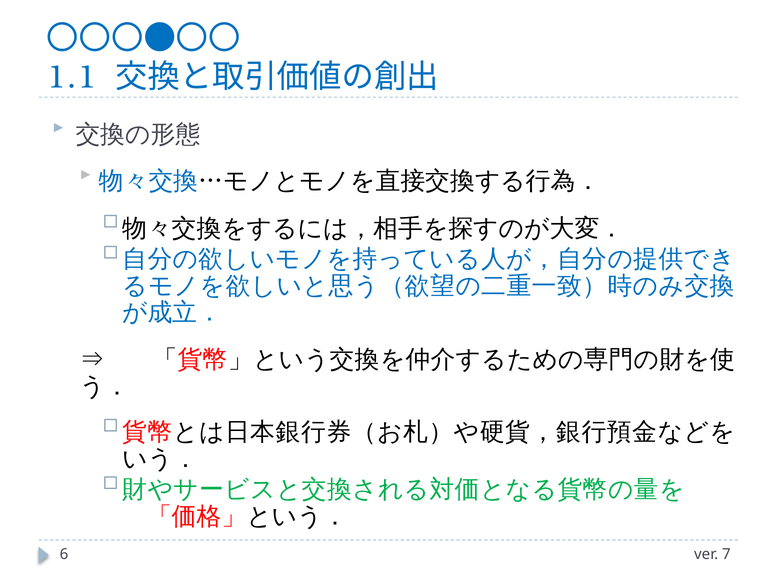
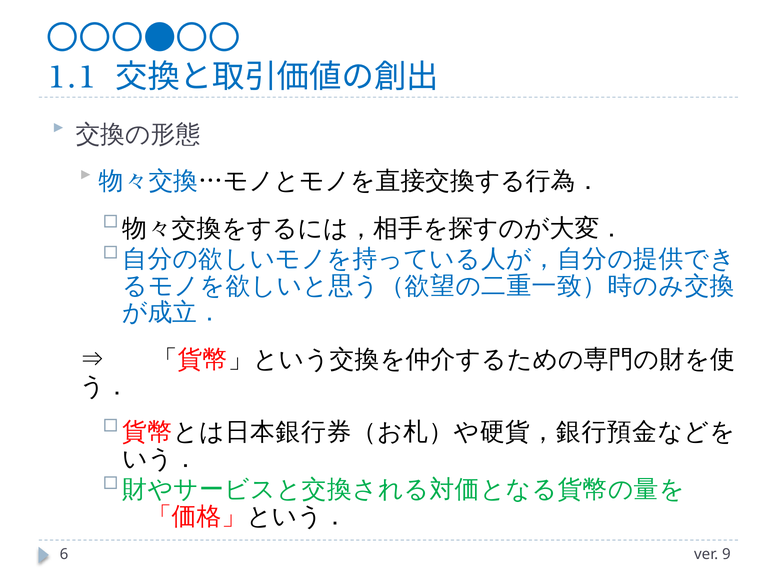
7: 7 -> 9
